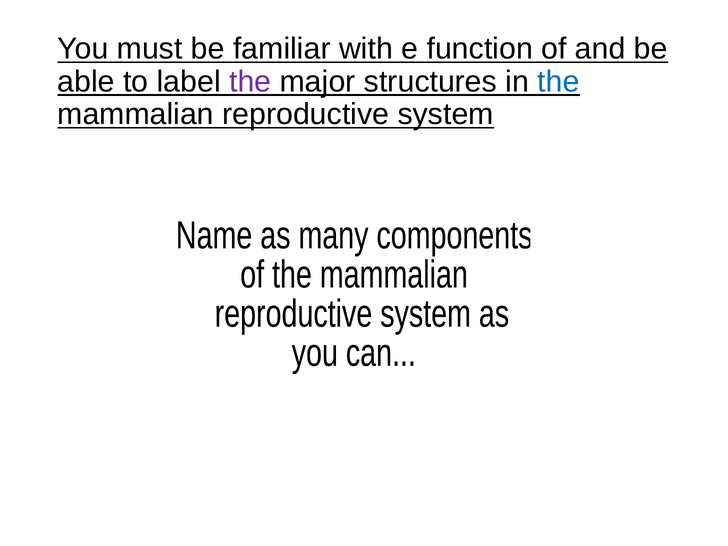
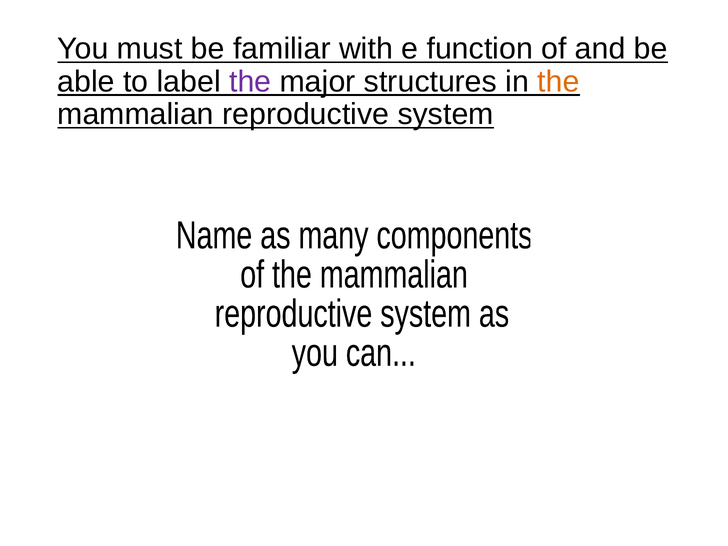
the at (558, 82) colour: blue -> orange
